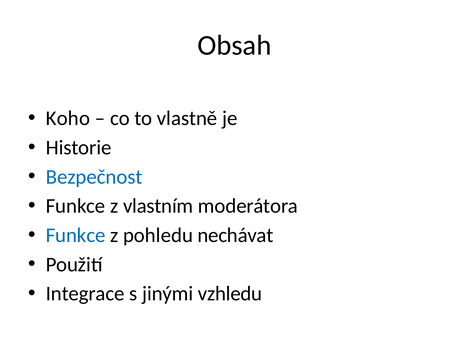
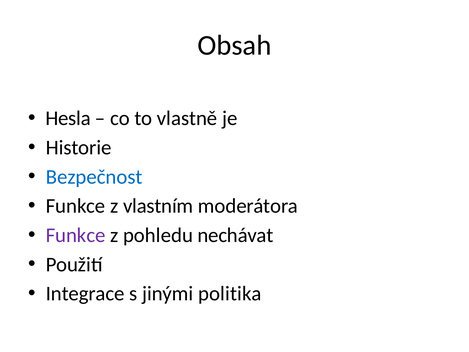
Koho: Koho -> Hesla
Funkce at (76, 235) colour: blue -> purple
vzhledu: vzhledu -> politika
